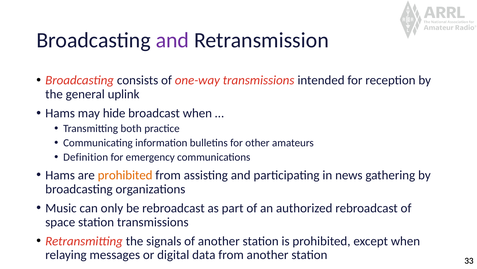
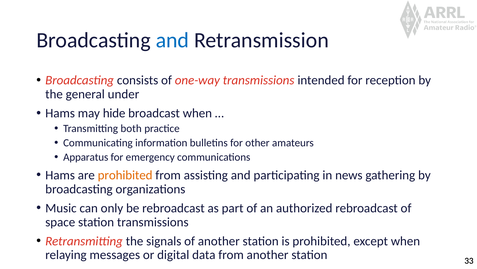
and at (172, 40) colour: purple -> blue
uplink: uplink -> under
Definition: Definition -> Apparatus
